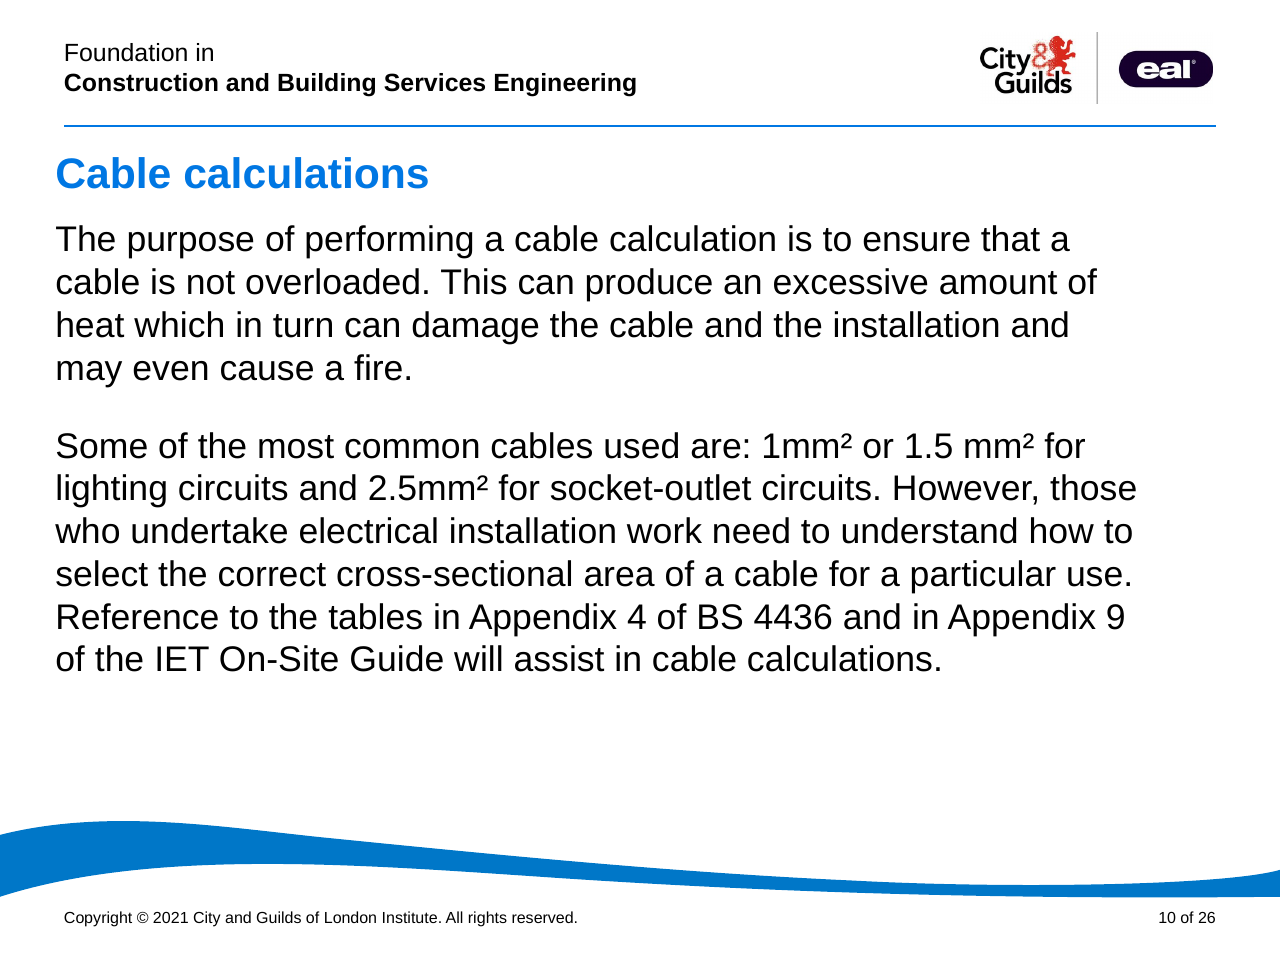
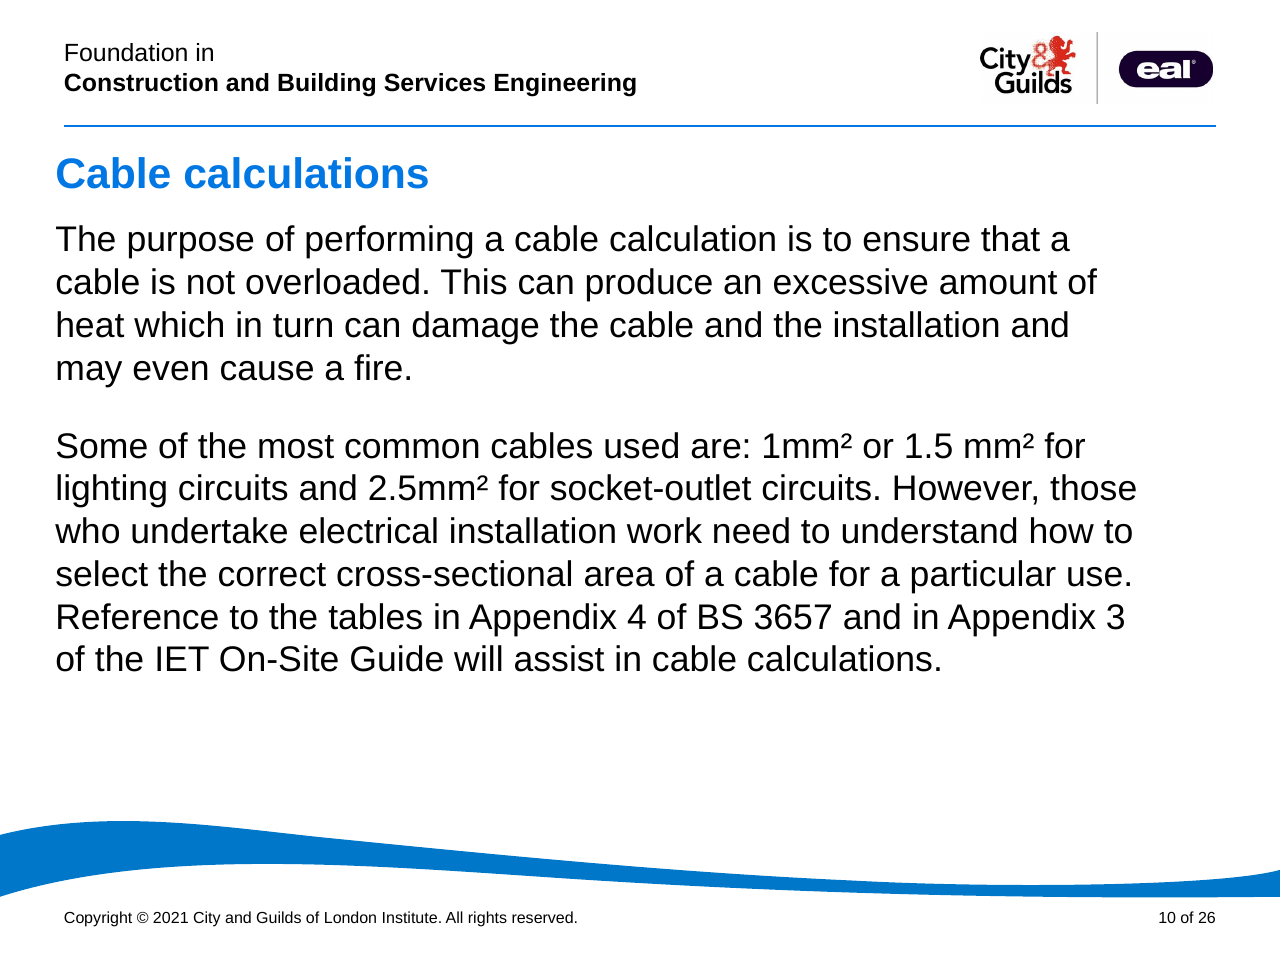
4436: 4436 -> 3657
9: 9 -> 3
